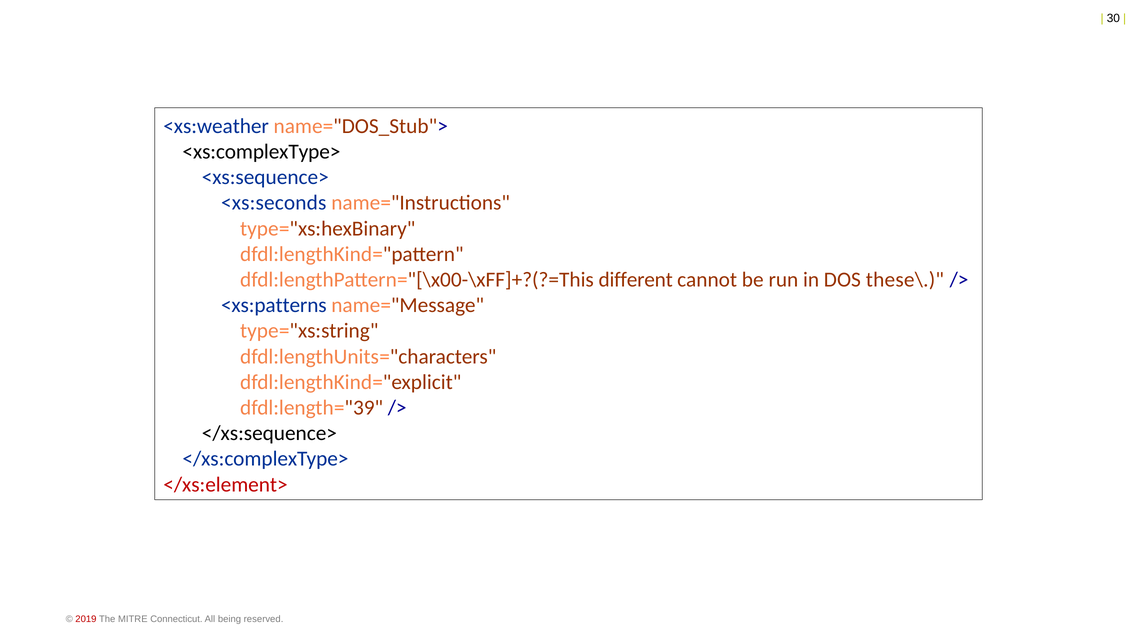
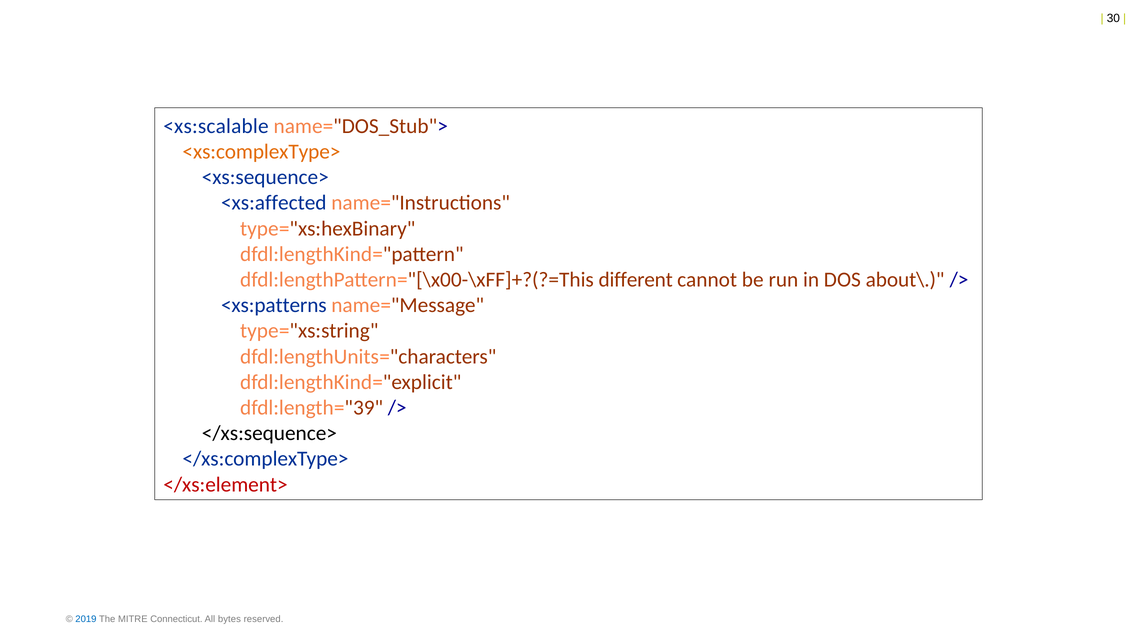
<xs:weather: <xs:weather -> <xs:scalable
<xs:complexType> colour: black -> orange
<xs:seconds: <xs:seconds -> <xs:affected
these\: these\ -> about\
2019 colour: red -> blue
being: being -> bytes
